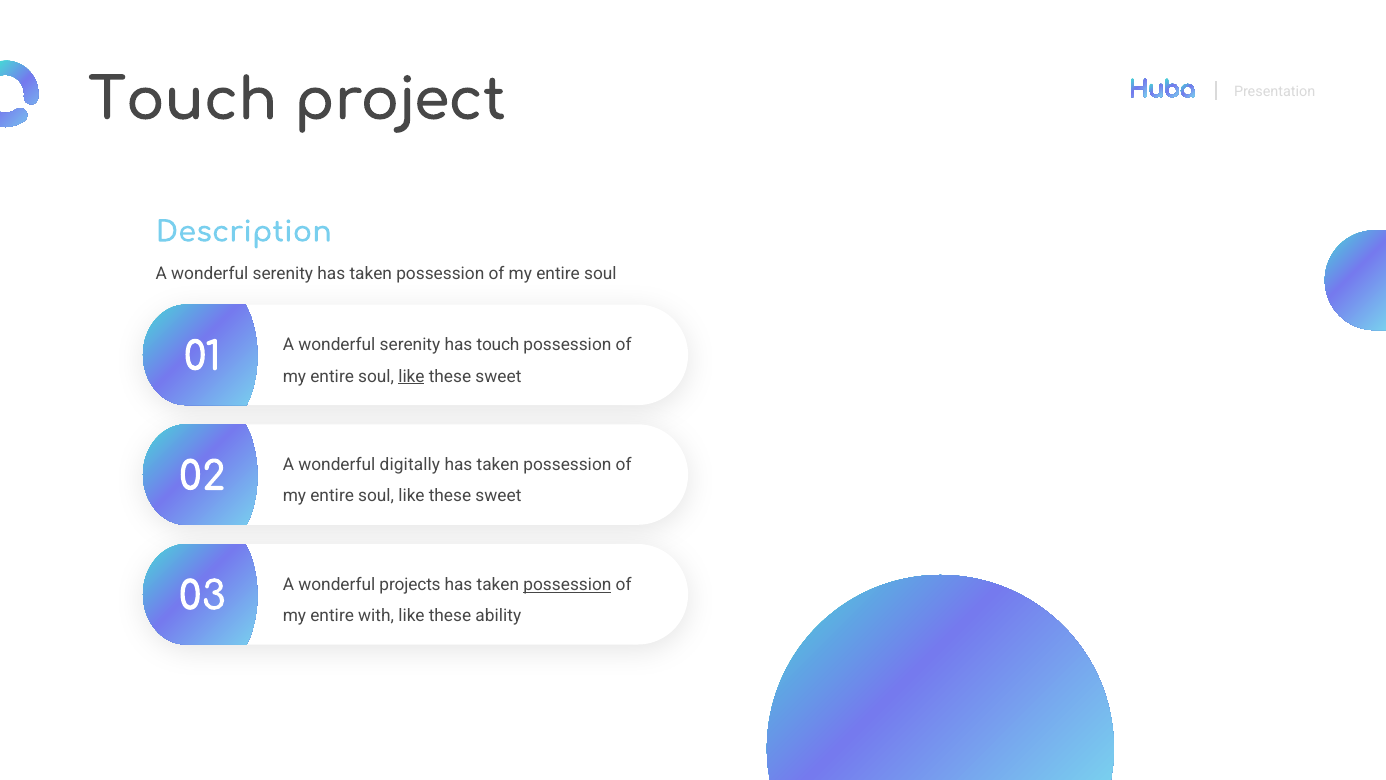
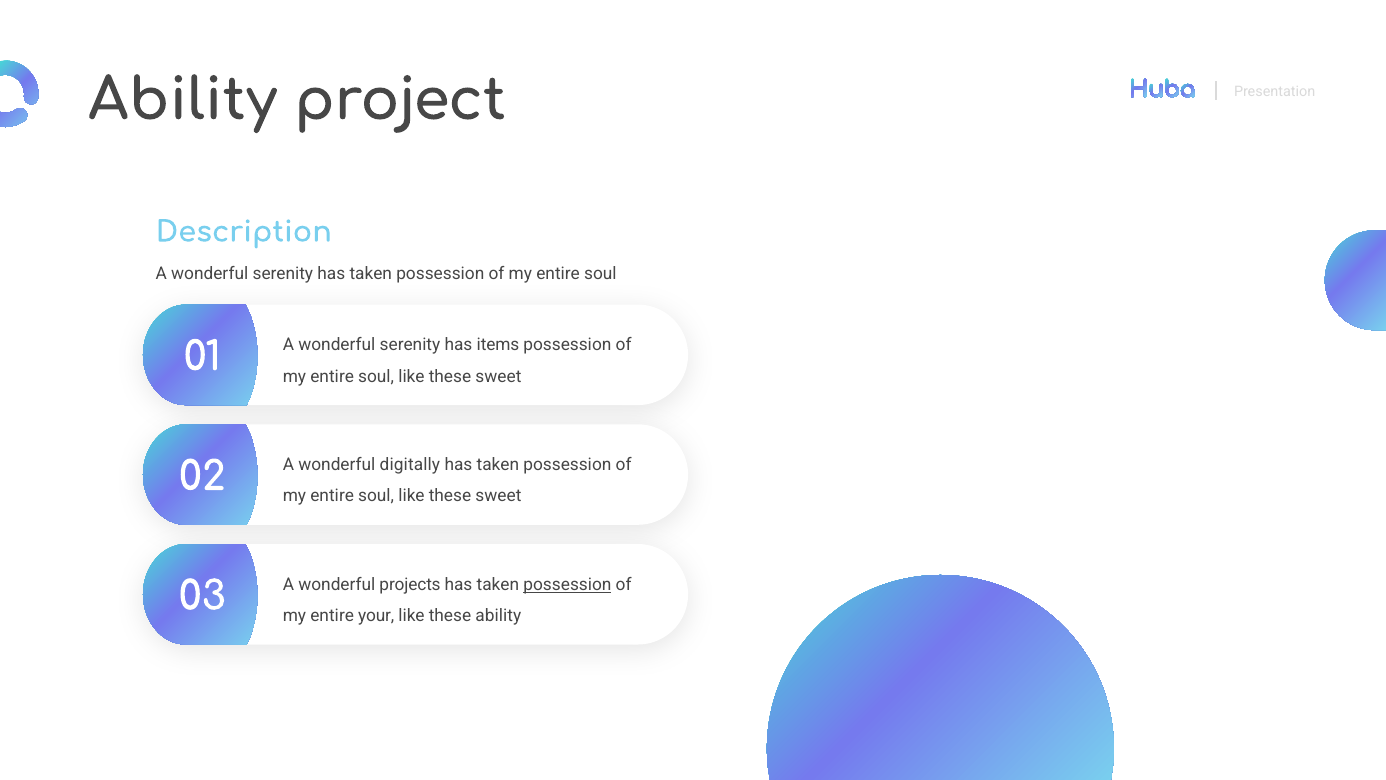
Touch at (183, 100): Touch -> Ability
has touch: touch -> items
like at (411, 376) underline: present -> none
with: with -> your
